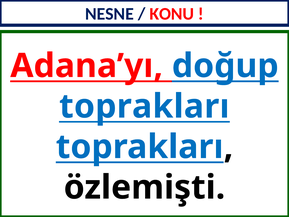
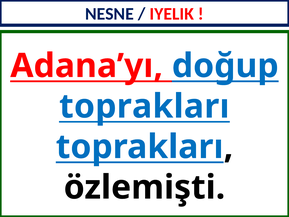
KONU: KONU -> IYELIK
